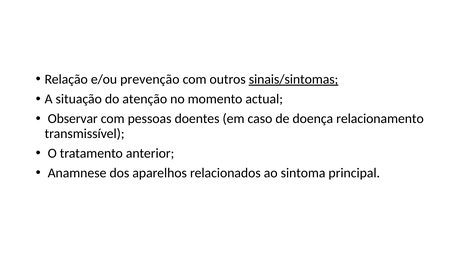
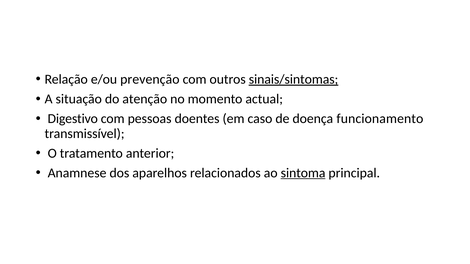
Observar: Observar -> Digestivo
relacionamento: relacionamento -> funcionamento
sintoma underline: none -> present
